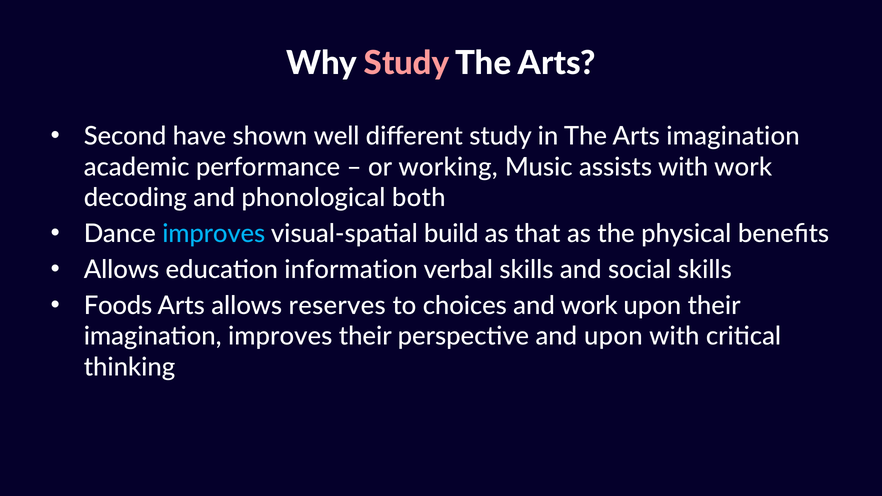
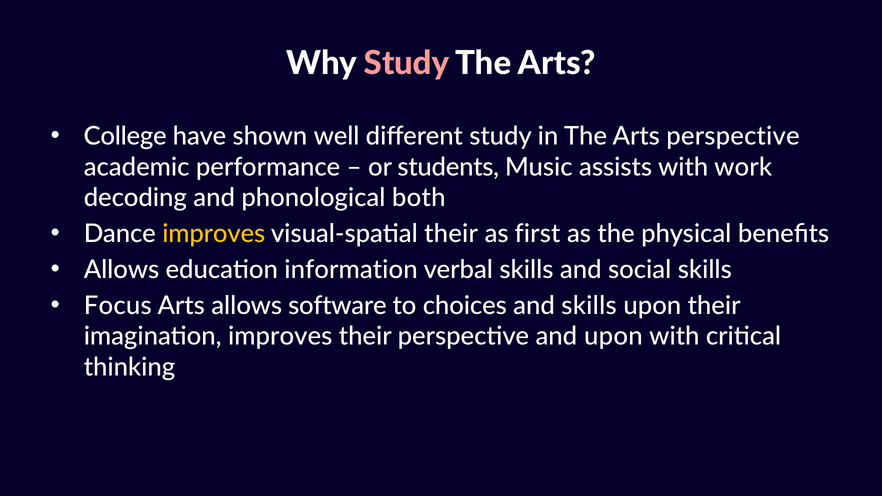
Second: Second -> College
Arts imagination: imagination -> perspective
working: working -> students
improves at (214, 234) colour: light blue -> yellow
visual-spatial build: build -> their
that: that -> first
Foods: Foods -> Focus
reserves: reserves -> software
and work: work -> skills
